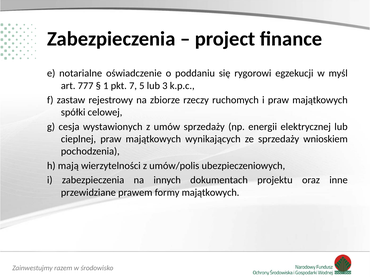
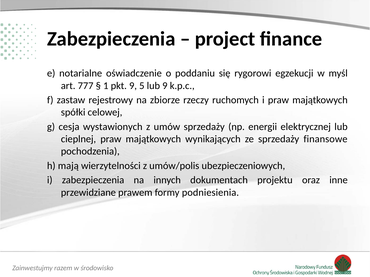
pkt 7: 7 -> 9
lub 3: 3 -> 9
wnioskiem: wnioskiem -> finansowe
formy majątkowych: majątkowych -> podniesienia
